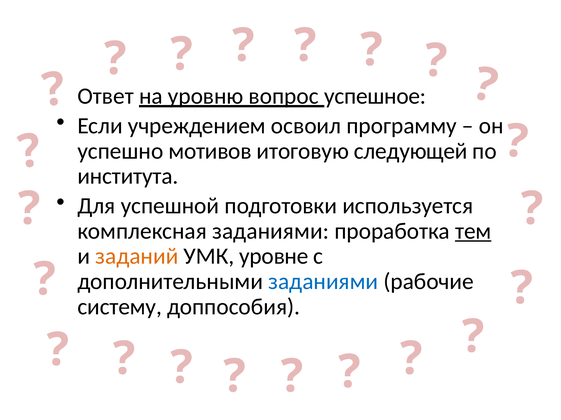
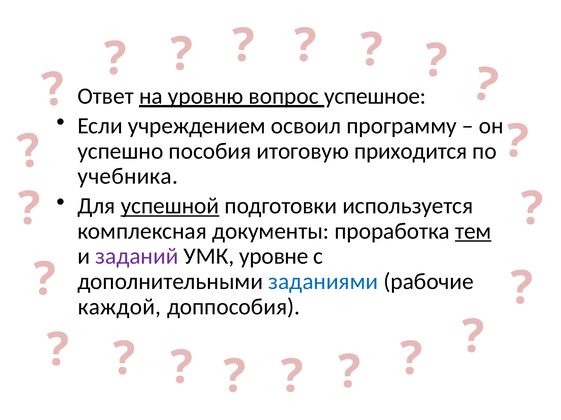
мотивов: мотивов -> пособия
следующей: следующей -> приходится
института: института -> учебника
успешной underline: none -> present
комплексная заданиями: заданиями -> документы
заданий colour: orange -> purple
систему: систему -> каждой
